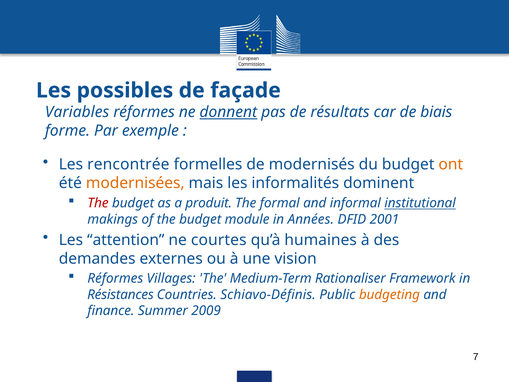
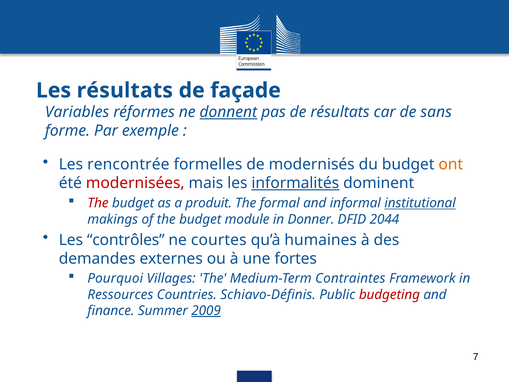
Les possibles: possibles -> résultats
biais: biais -> sans
modernisées colour: orange -> red
informalités underline: none -> present
Années: Années -> Donner
2001: 2001 -> 2044
attention: attention -> contrôles
vision: vision -> fortes
Réformes at (115, 278): Réformes -> Pourquoi
Rationaliser: Rationaliser -> Contraintes
Résistances: Résistances -> Ressources
budgeting colour: orange -> red
2009 underline: none -> present
